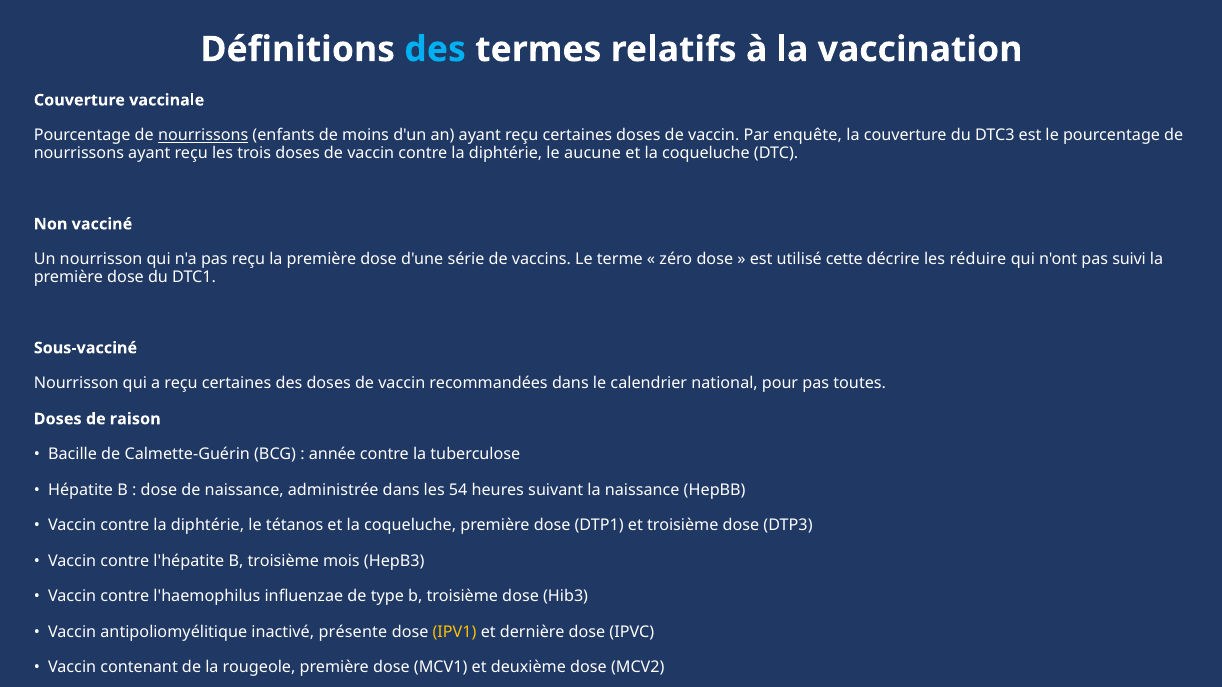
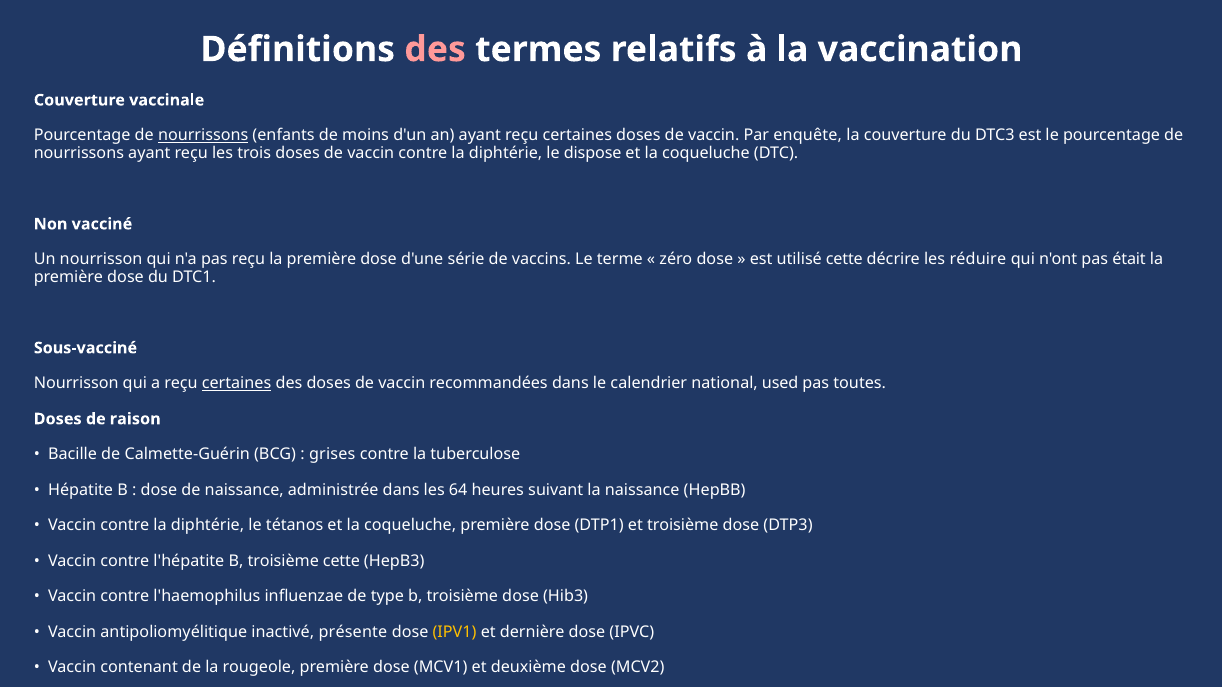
des at (435, 49) colour: light blue -> pink
aucune: aucune -> dispose
suivi: suivi -> était
certaines at (237, 384) underline: none -> present
national pour: pour -> used
année: année -> grises
54: 54 -> 64
troisième mois: mois -> cette
